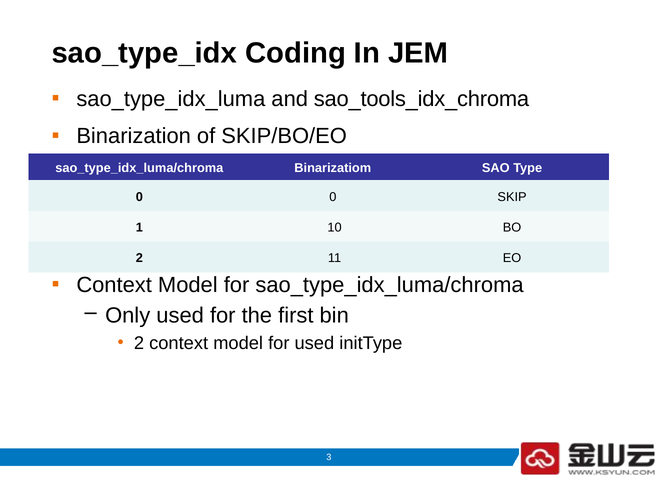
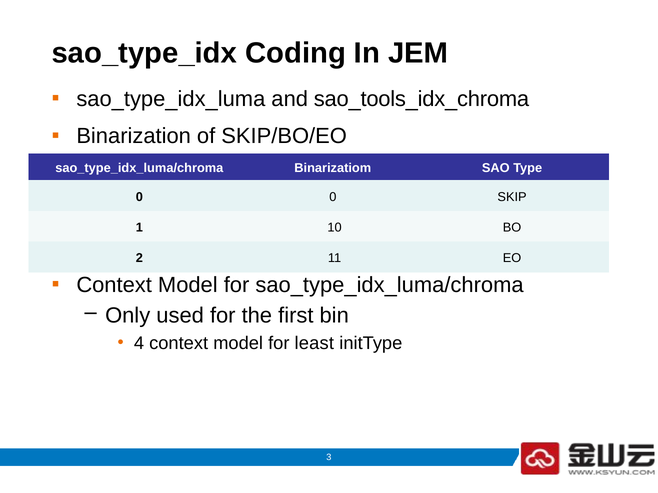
2 at (139, 343): 2 -> 4
for used: used -> least
